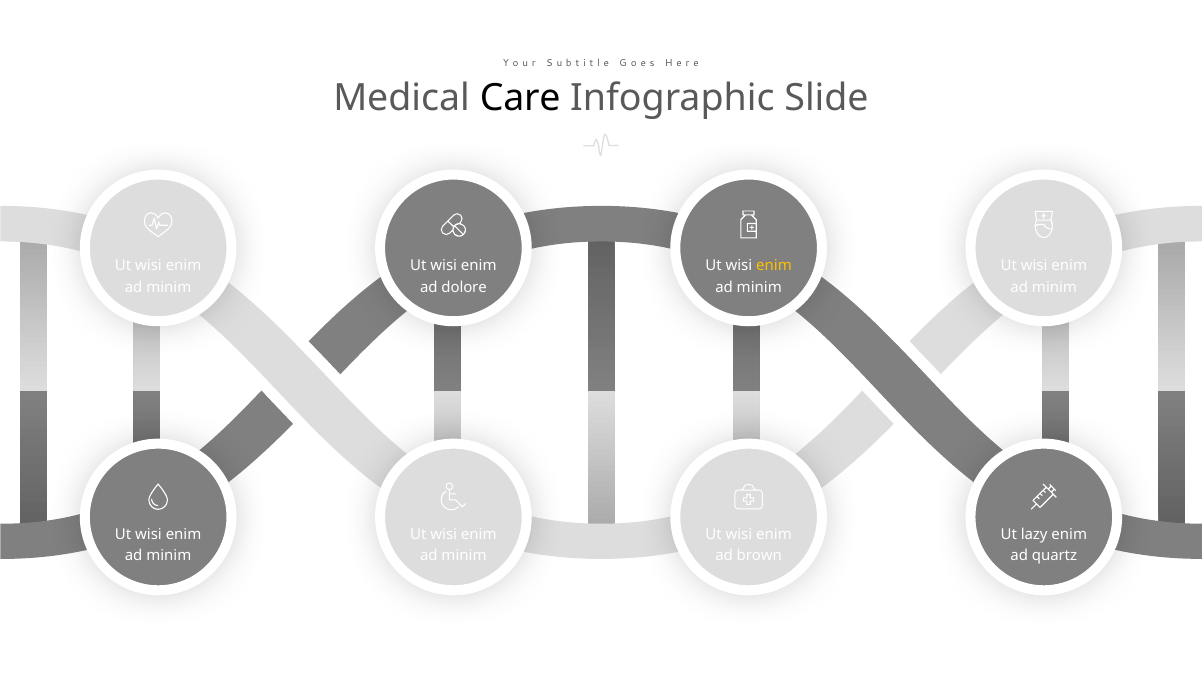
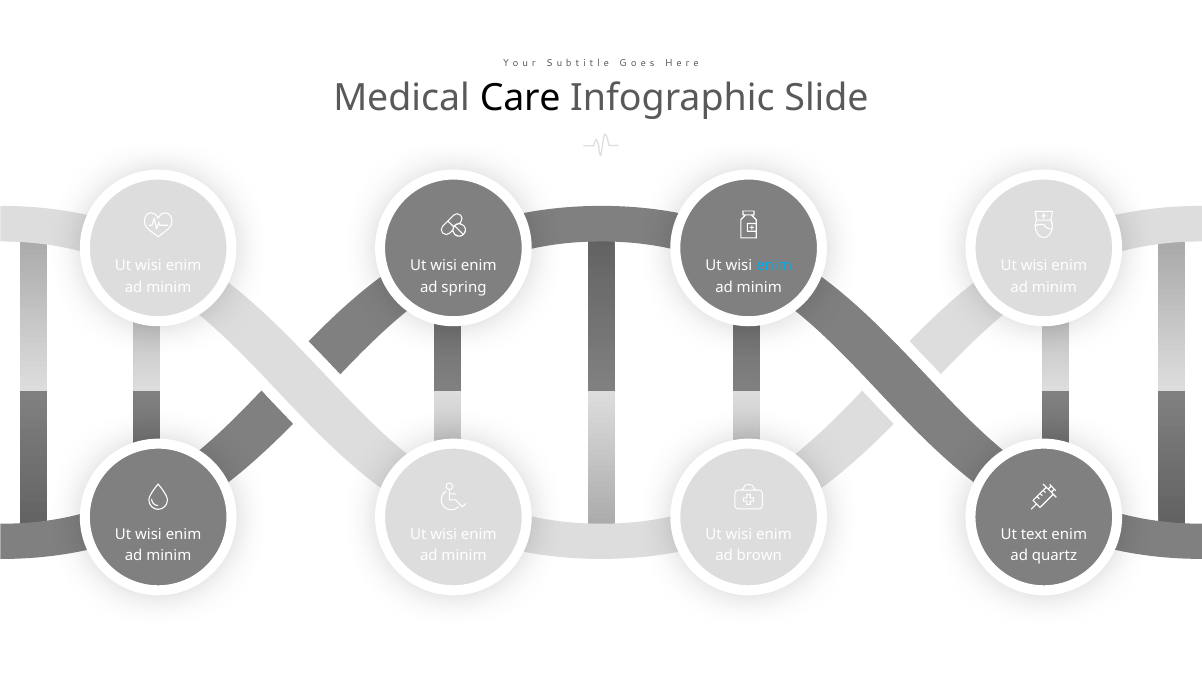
enim at (774, 266) colour: yellow -> light blue
dolore: dolore -> spring
lazy: lazy -> text
